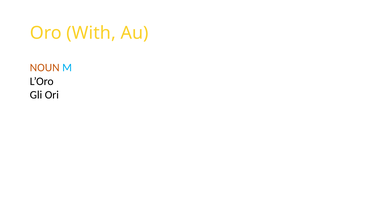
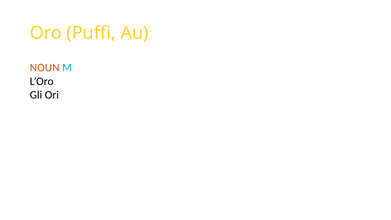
With: With -> Puffi
